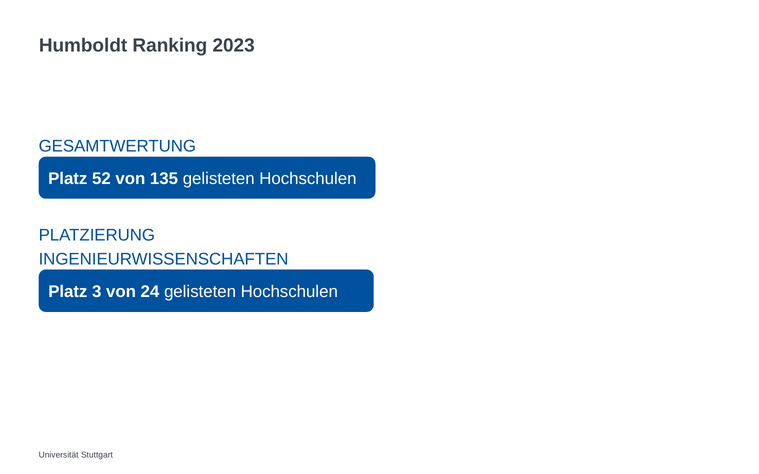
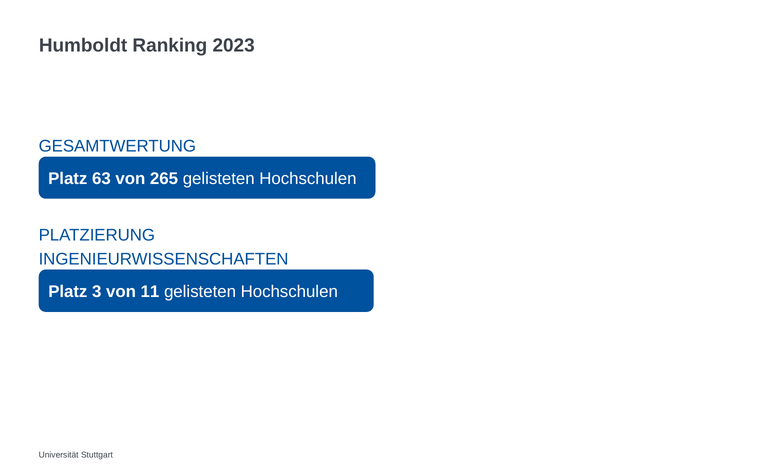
52: 52 -> 63
135: 135 -> 265
24: 24 -> 11
